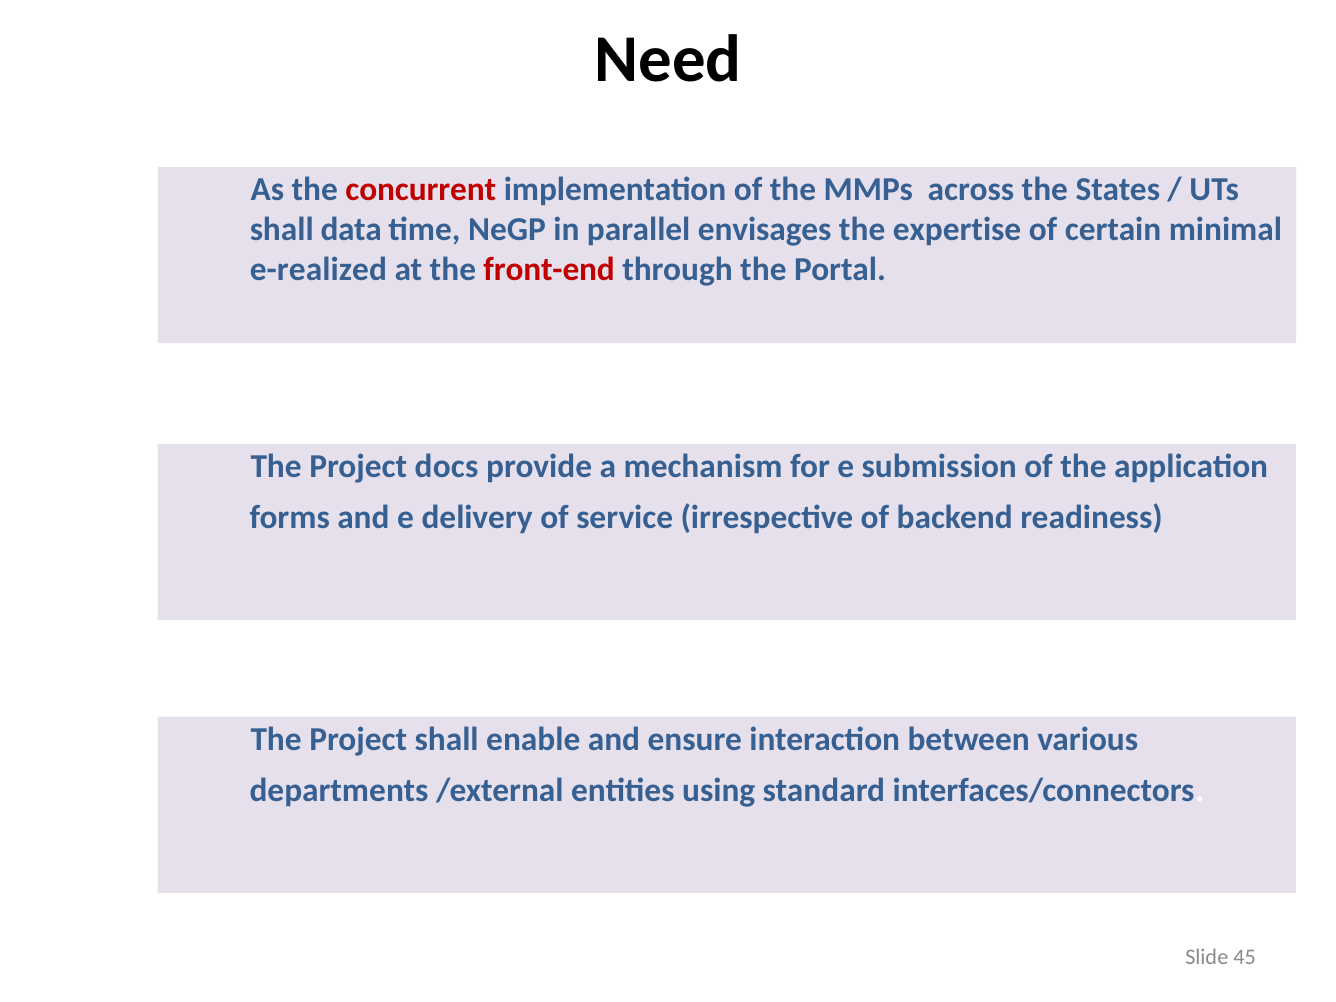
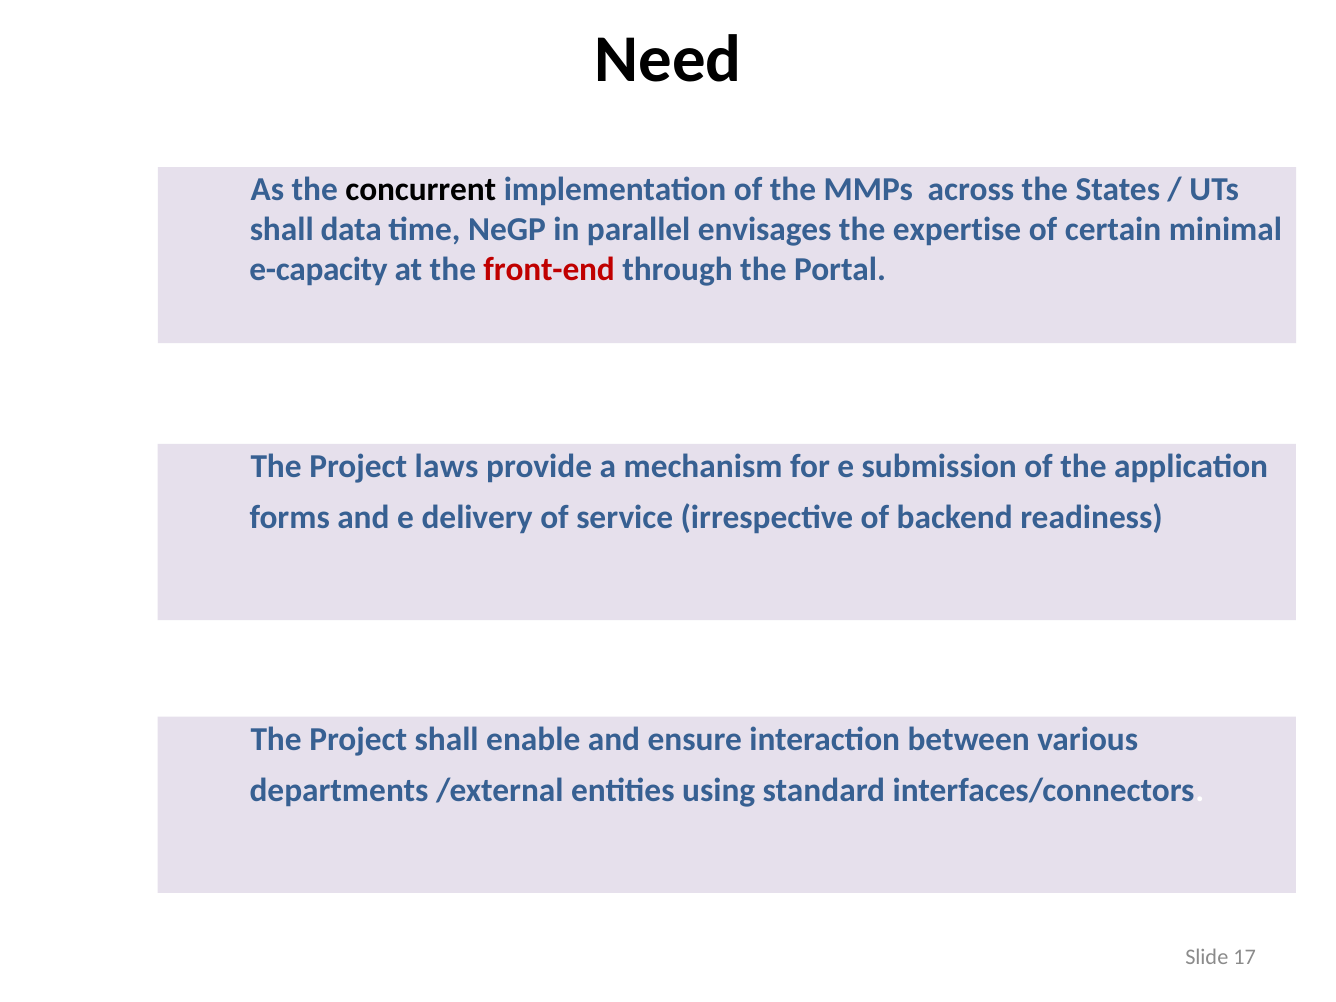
concurrent colour: red -> black
e-realized: e-realized -> e-capacity
docs: docs -> laws
45: 45 -> 17
